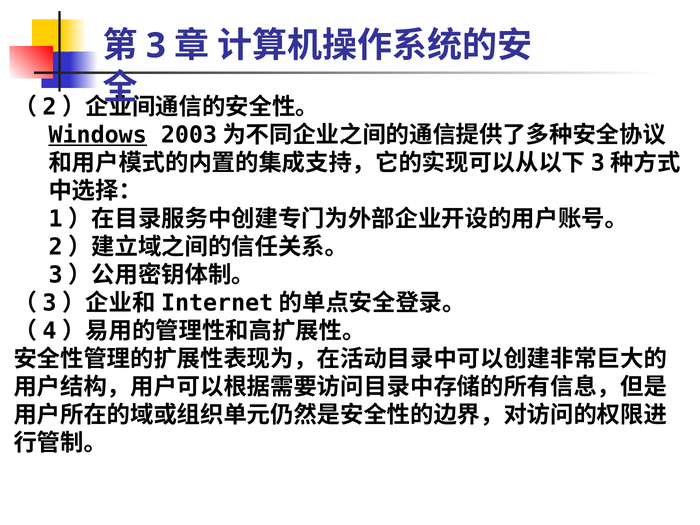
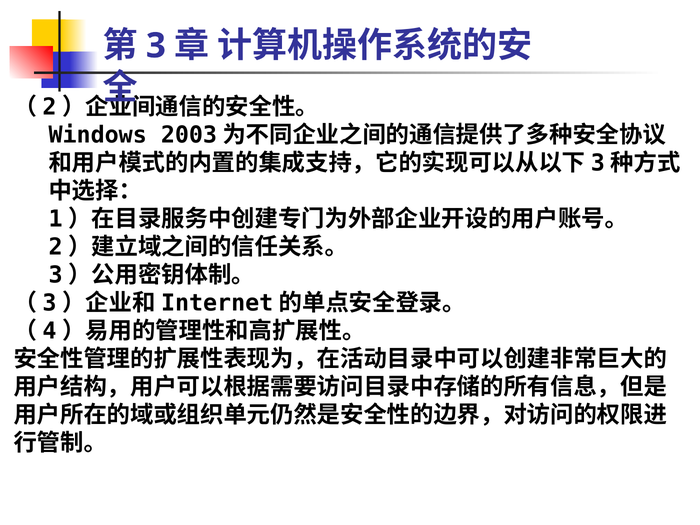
Windows underline: present -> none
